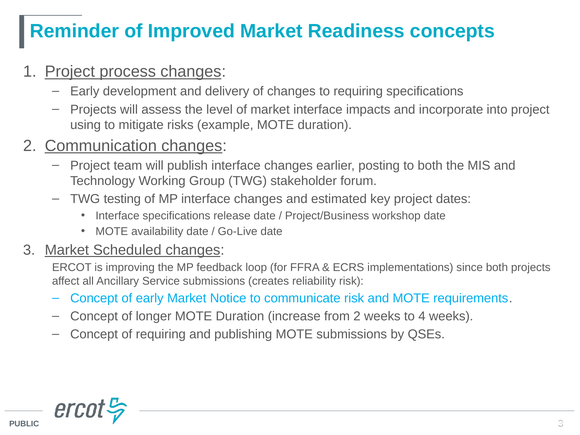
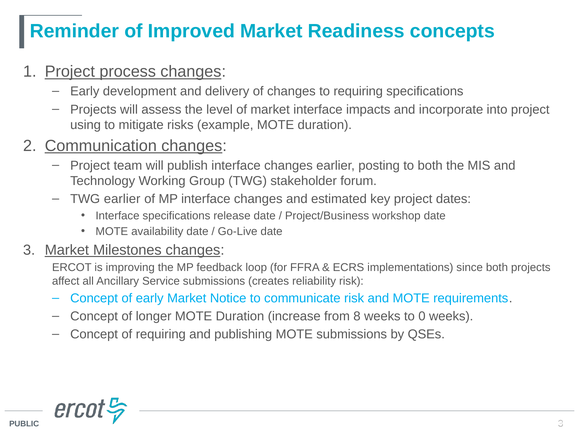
TWG testing: testing -> earlier
Scheduled: Scheduled -> Milestones
from 2: 2 -> 8
4: 4 -> 0
